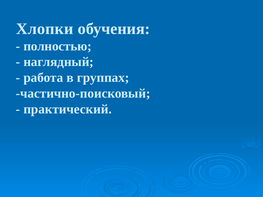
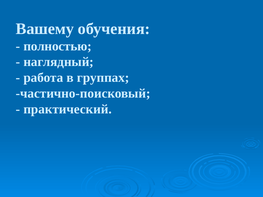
Хлопки: Хлопки -> Вашему
